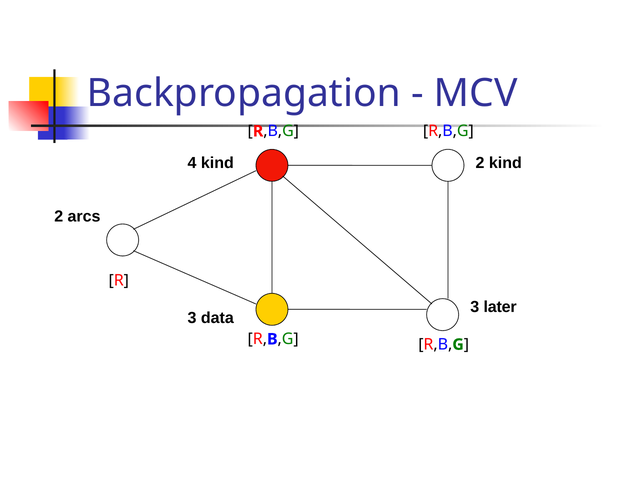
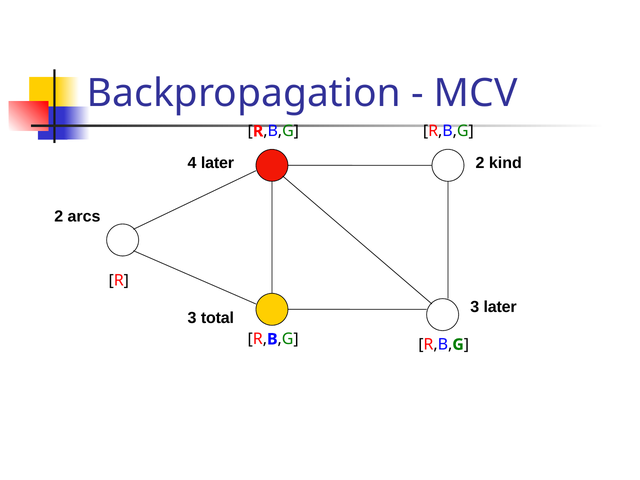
4 kind: kind -> later
data: data -> total
